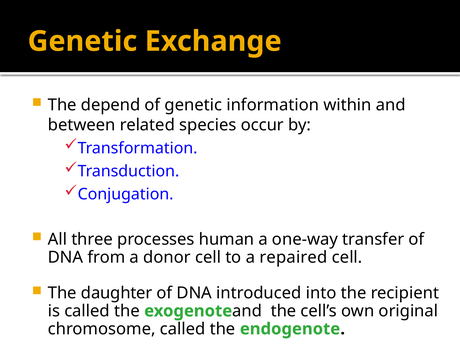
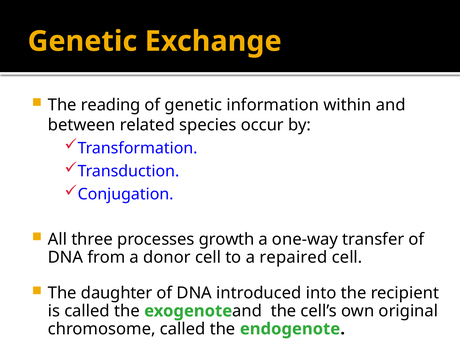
depend: depend -> reading
human: human -> growth
